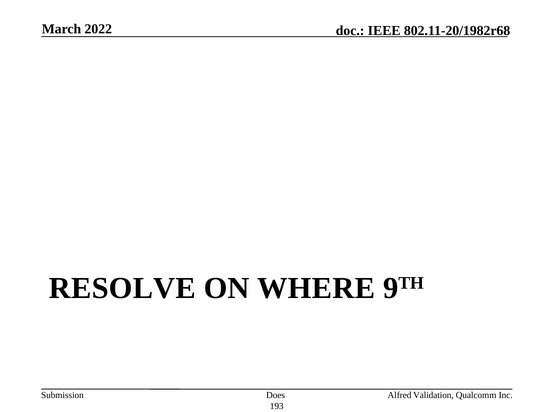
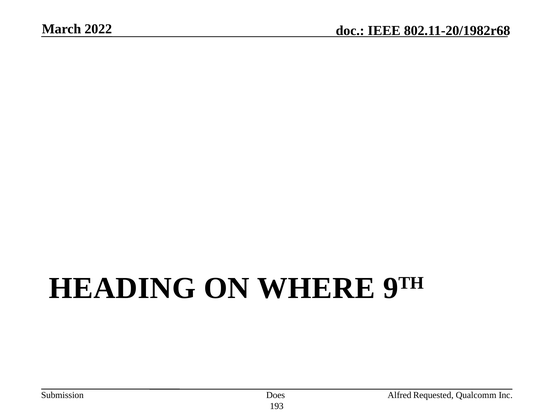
RESOLVE: RESOLVE -> HEADING
Validation: Validation -> Requested
